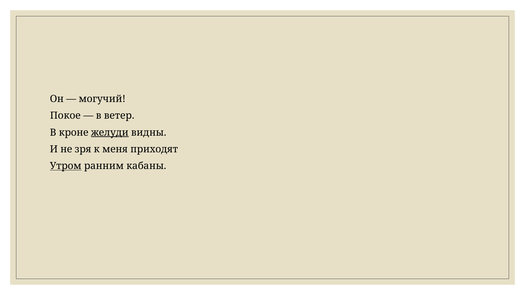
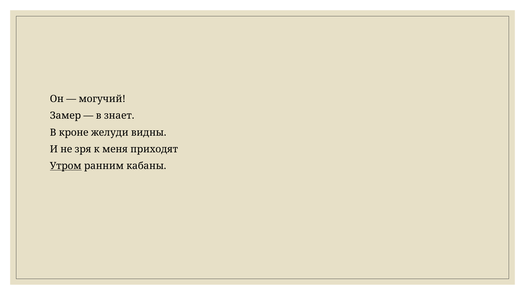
Покое: Покое -> Замер
ветер: ветер -> знает
желуди underline: present -> none
